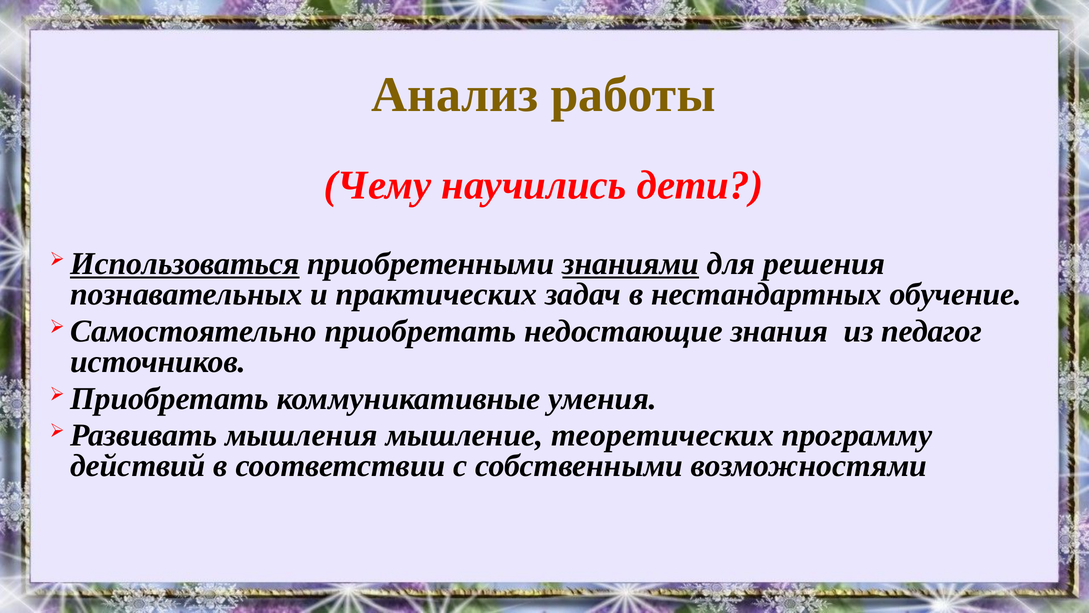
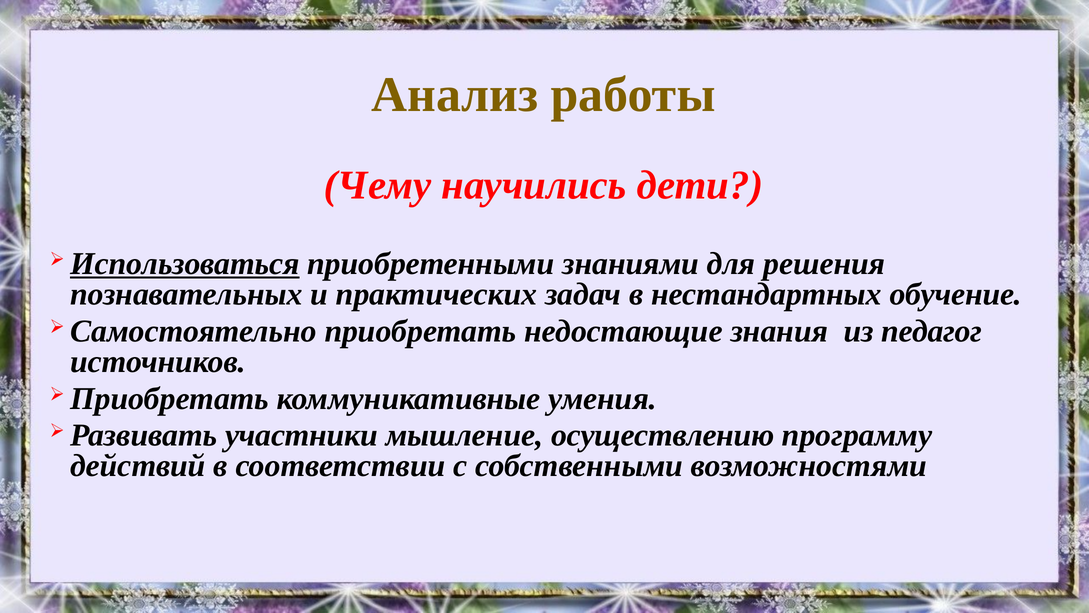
знаниями underline: present -> none
мышления: мышления -> участники
теоретических: теоретических -> осуществлению
